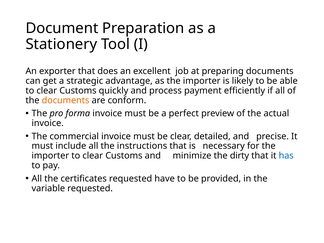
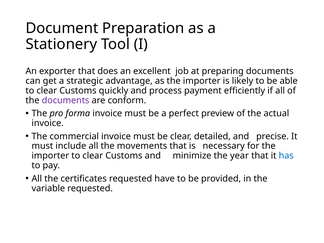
documents at (66, 100) colour: orange -> purple
instructions: instructions -> movements
dirty: dirty -> year
